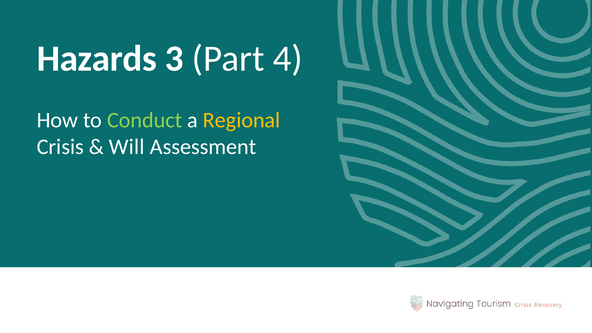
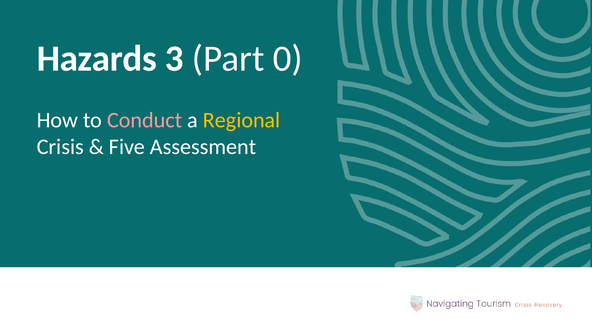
4: 4 -> 0
Conduct colour: light green -> pink
Will: Will -> Five
